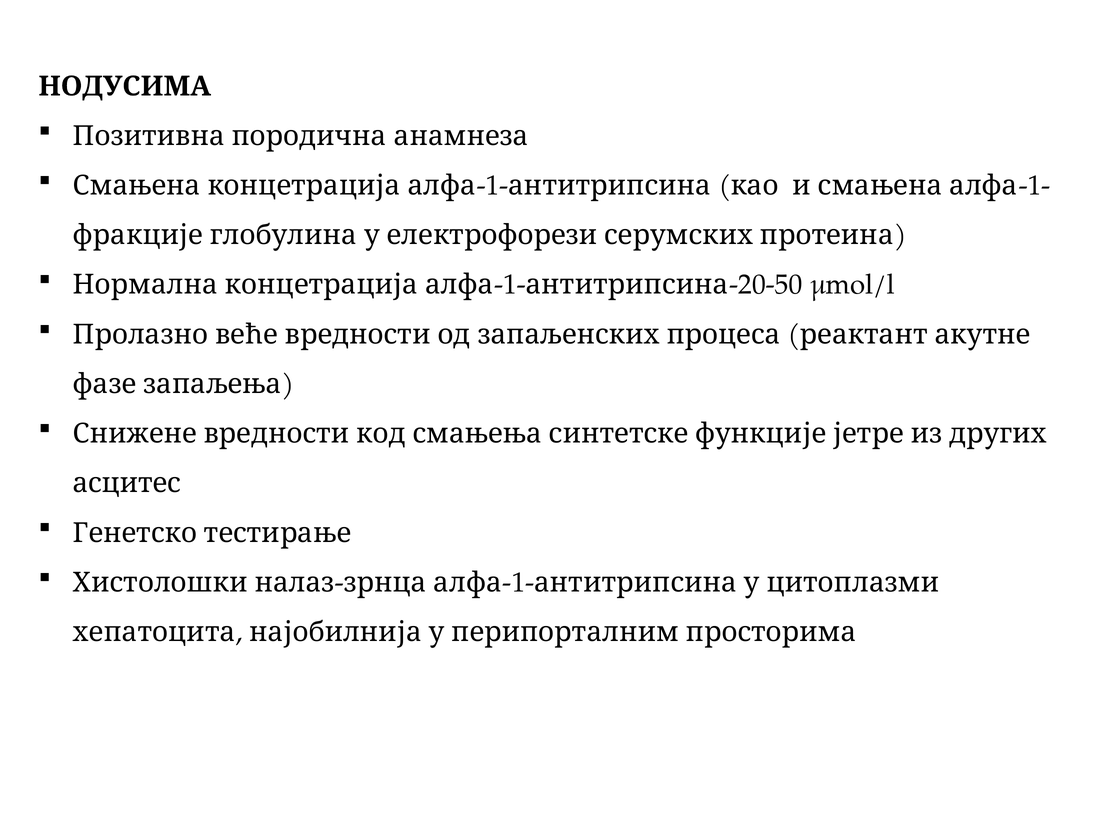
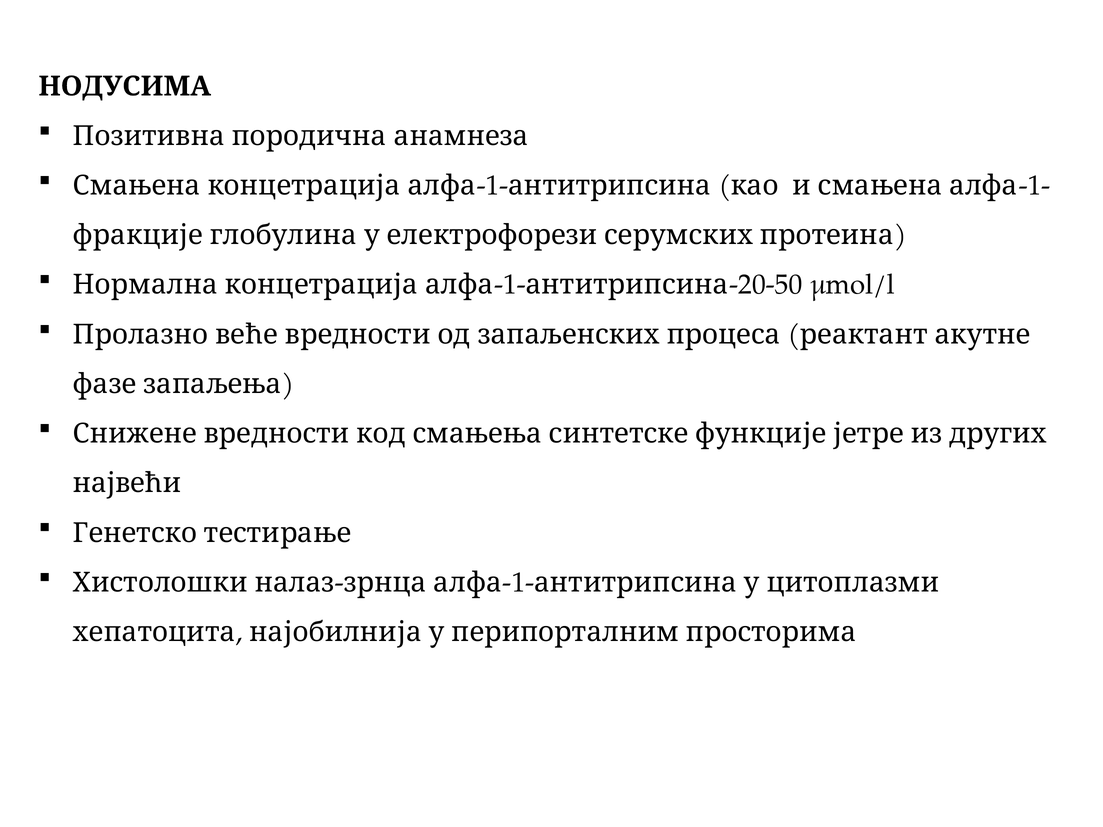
асцитес: асцитес -> највећи
